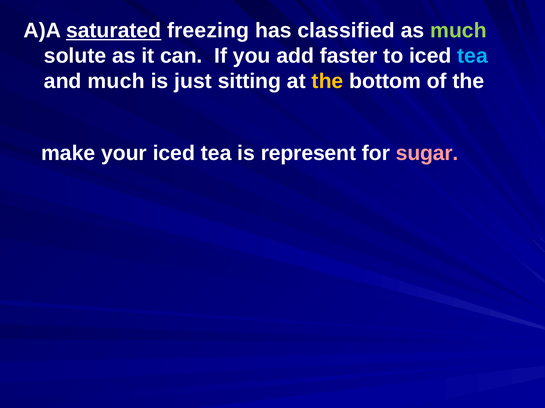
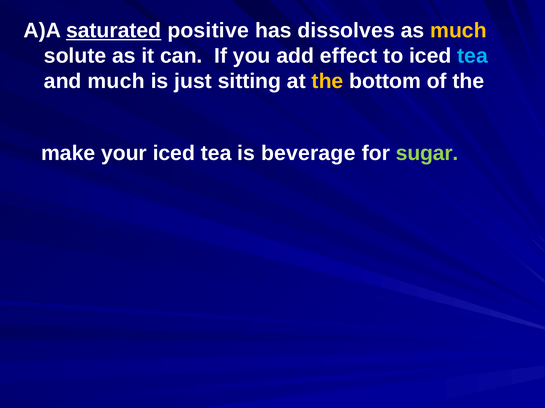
freezing: freezing -> positive
classified: classified -> dissolves
much at (458, 30) colour: light green -> yellow
faster: faster -> effect
represent: represent -> beverage
sugar colour: pink -> light green
